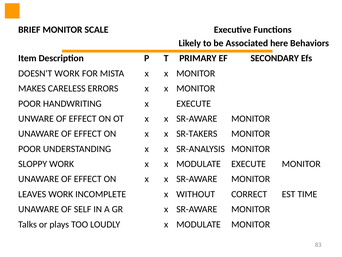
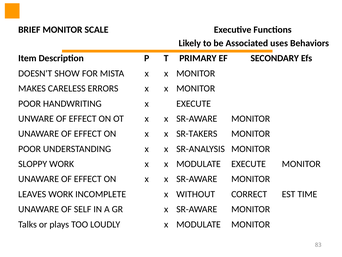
here: here -> uses
DOESN'T WORK: WORK -> SHOW
